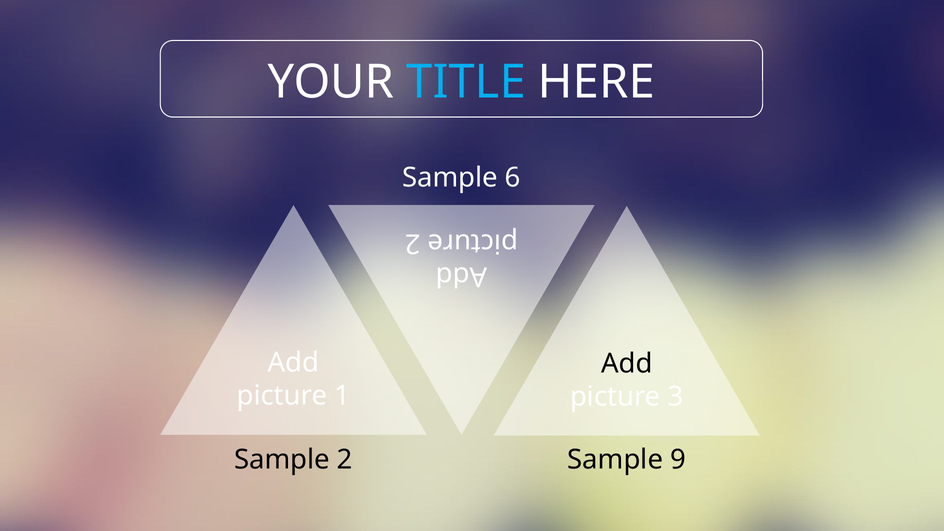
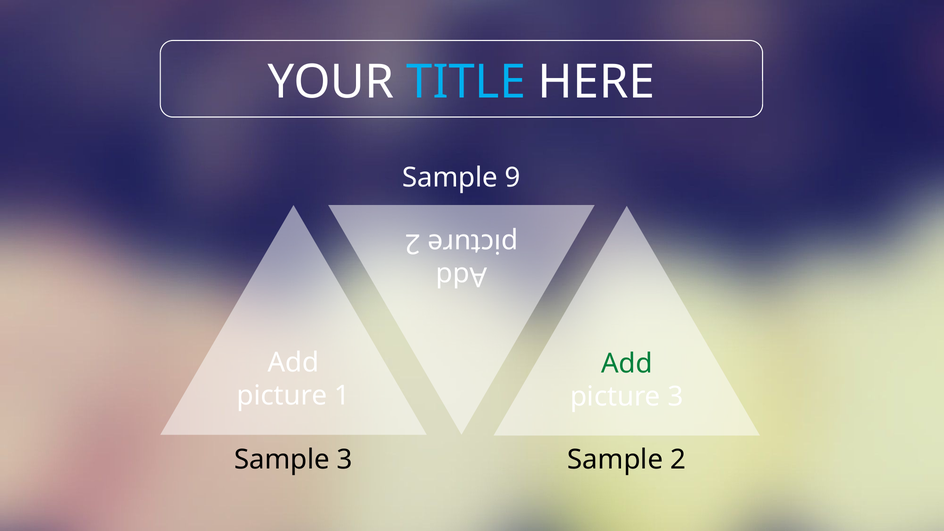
6: 6 -> 9
Add at (627, 364) colour: black -> green
Sample 2: 2 -> 3
Sample 9: 9 -> 2
